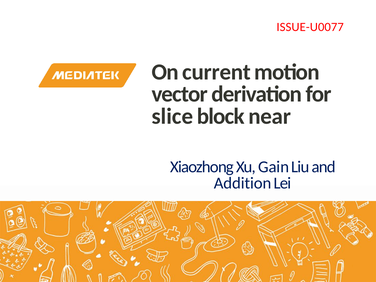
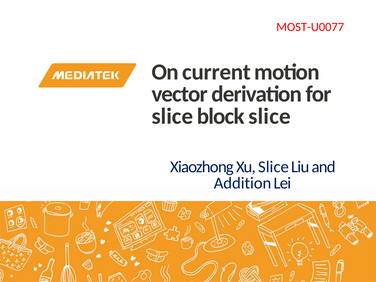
ISSUE-U0077: ISSUE-U0077 -> MOST-U0077
block near: near -> slice
Xu Gain: Gain -> Slice
